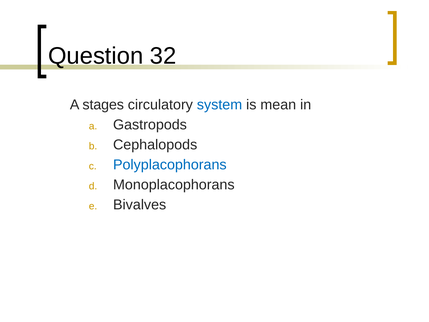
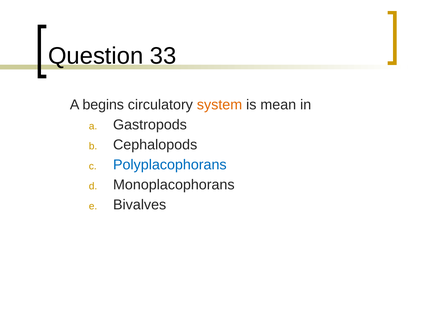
32: 32 -> 33
stages: stages -> begins
system colour: blue -> orange
